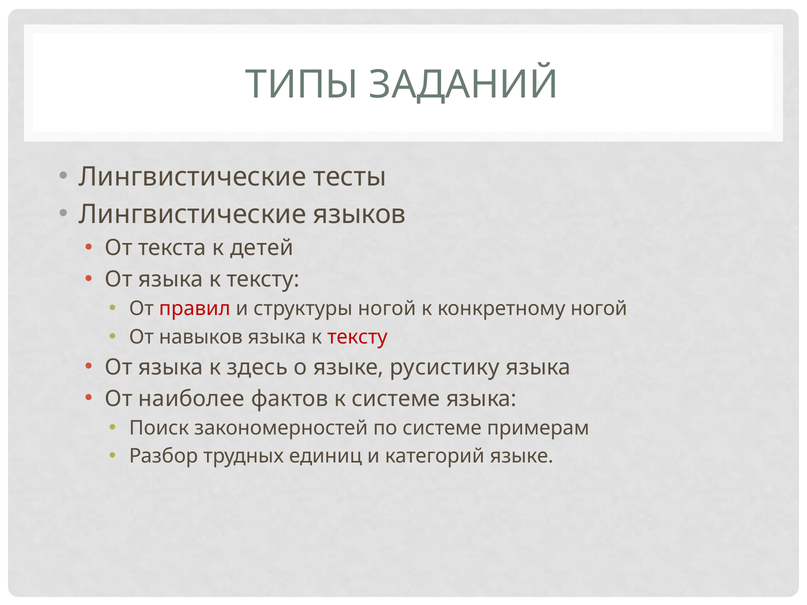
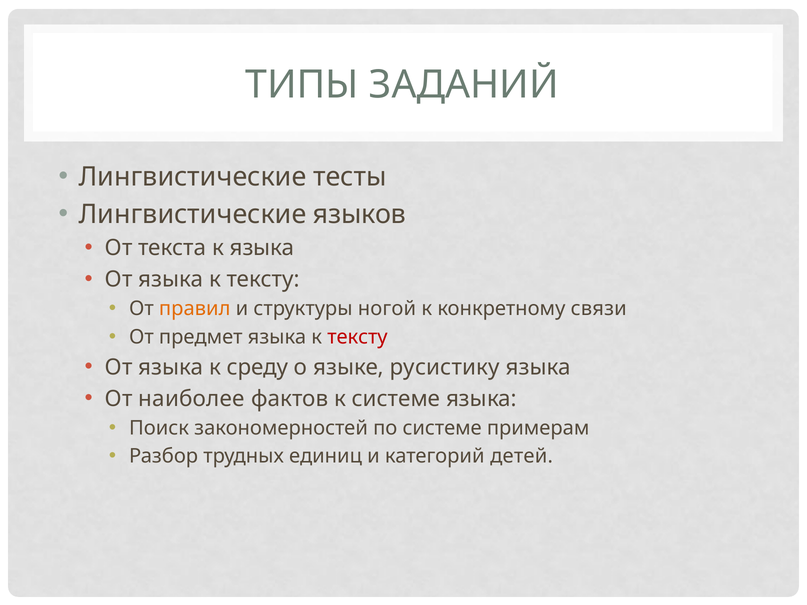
к детей: детей -> языка
правил colour: red -> orange
конкретному ногой: ногой -> связи
навыков: навыков -> предмет
здесь: здесь -> среду
категорий языке: языке -> детей
